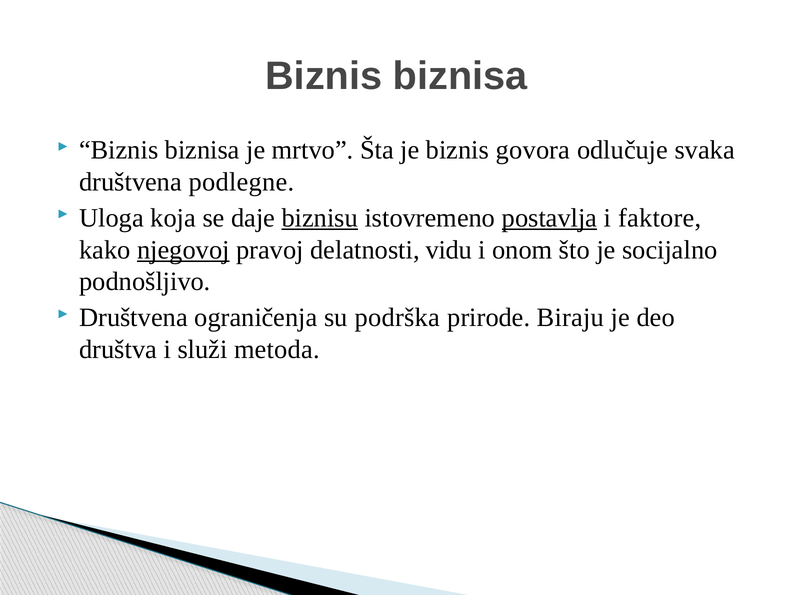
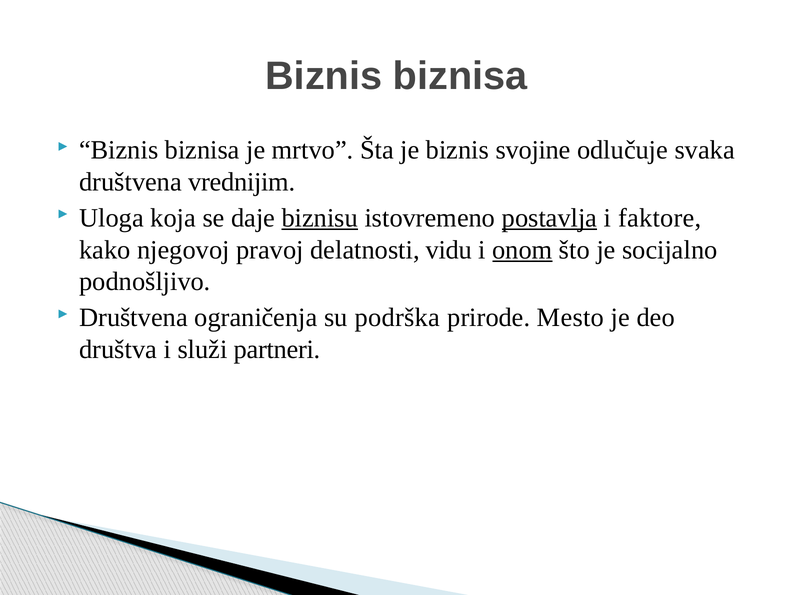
govora: govora -> svojine
podlegne: podlegne -> vrednijim
njegovoj underline: present -> none
onom underline: none -> present
Biraju: Biraju -> Mesto
metoda: metoda -> partneri
